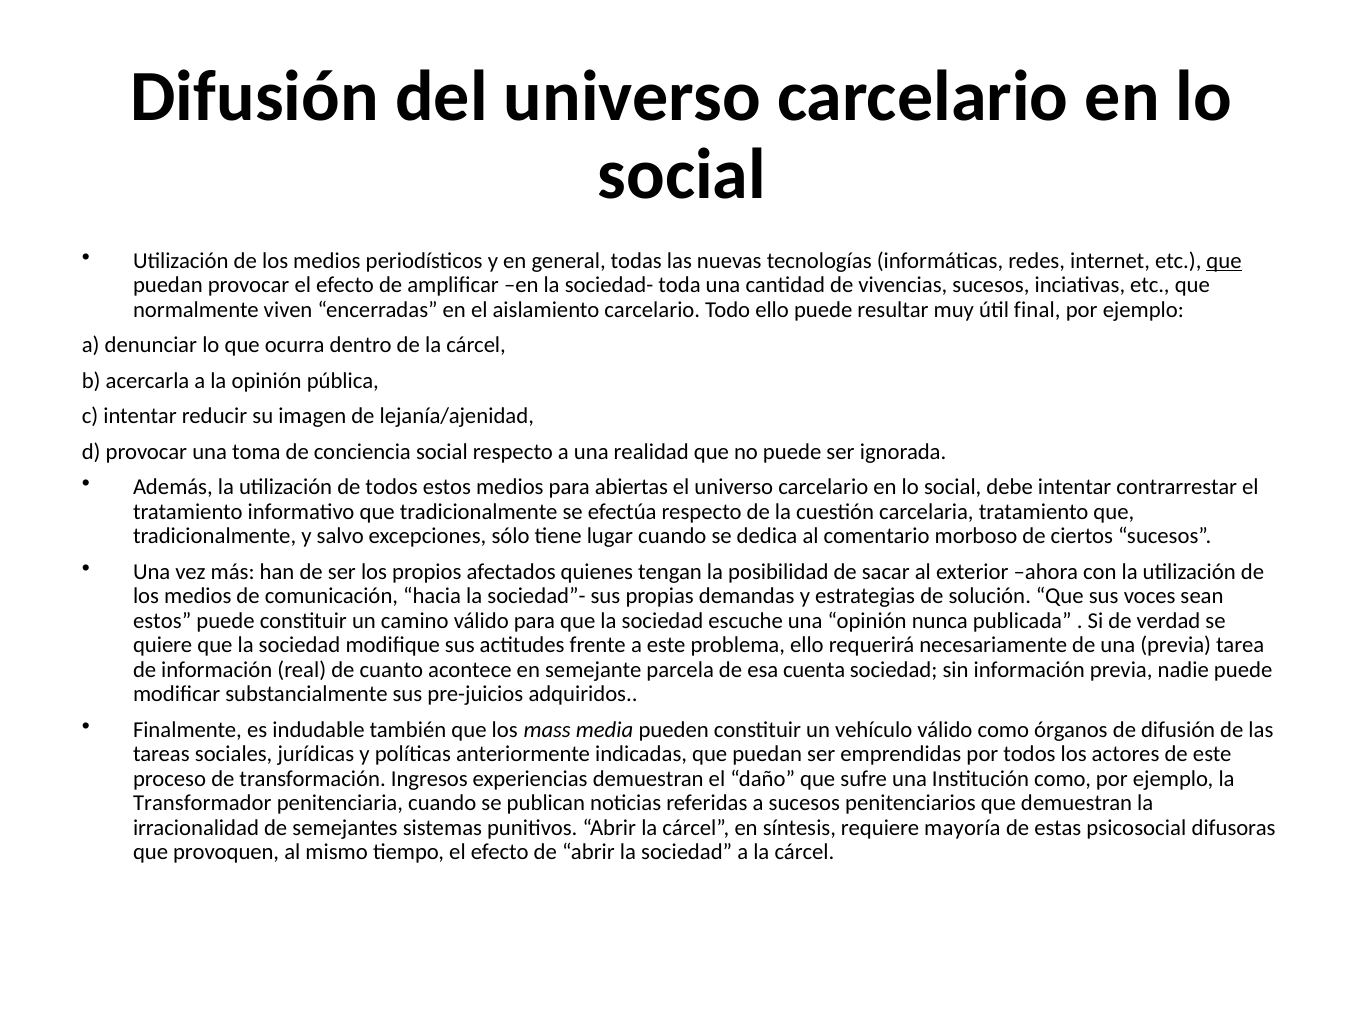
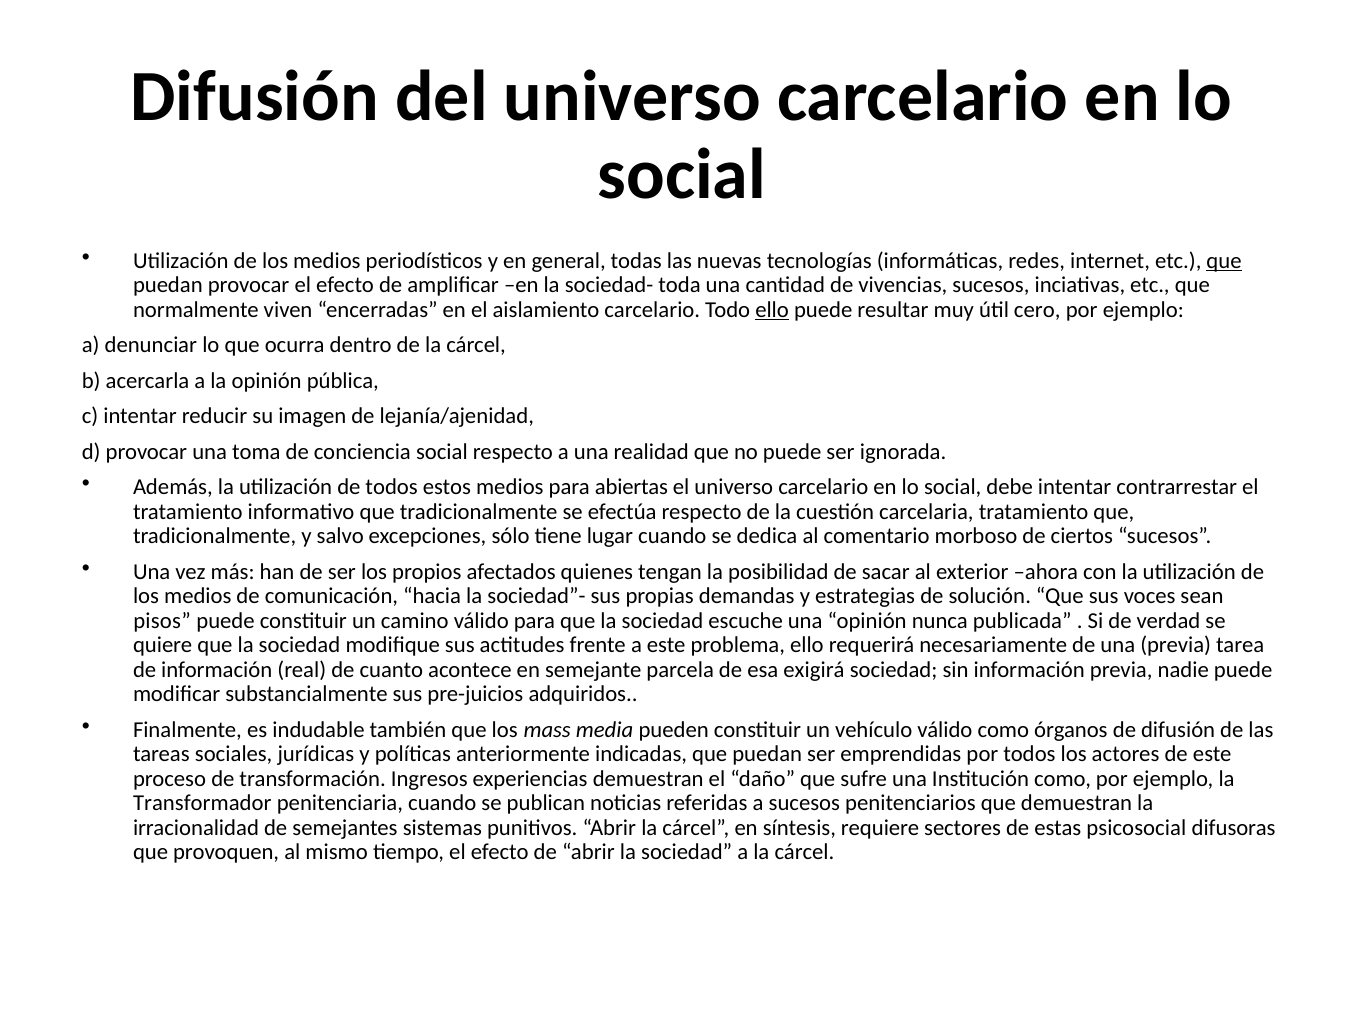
ello at (772, 310) underline: none -> present
final: final -> cero
estos at (162, 621): estos -> pisos
cuenta: cuenta -> exigirá
mayoría: mayoría -> sectores
